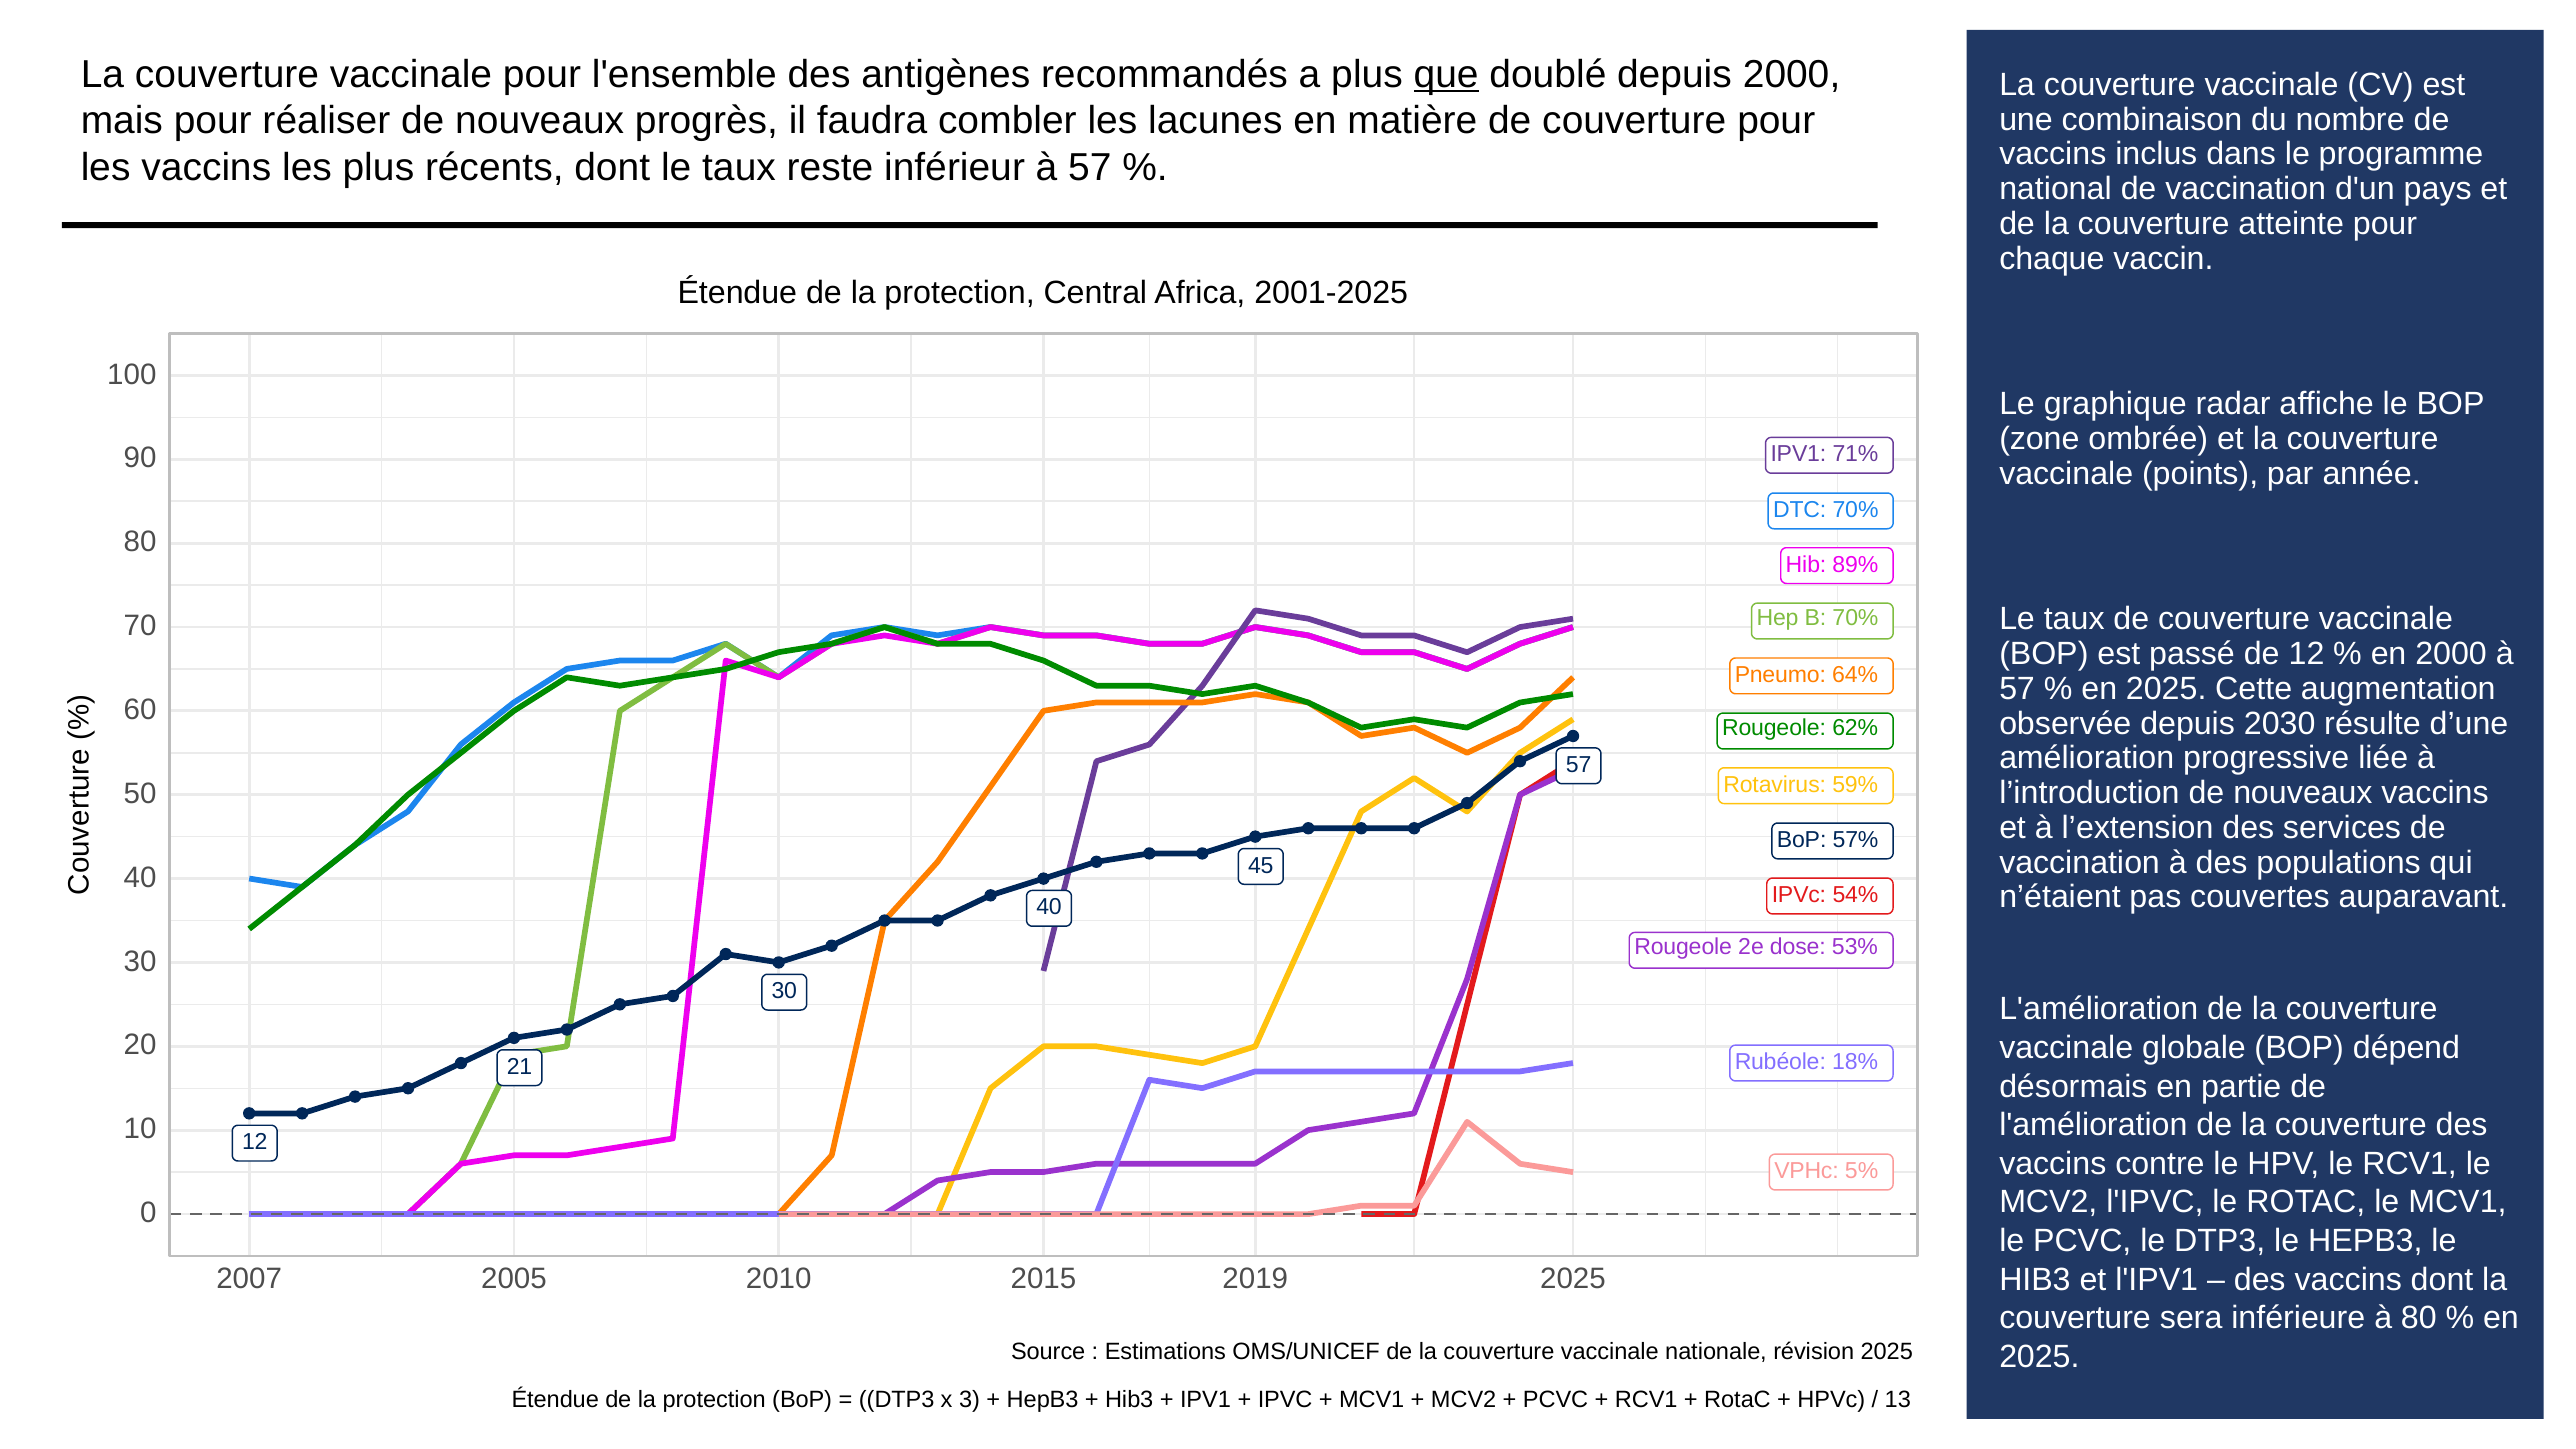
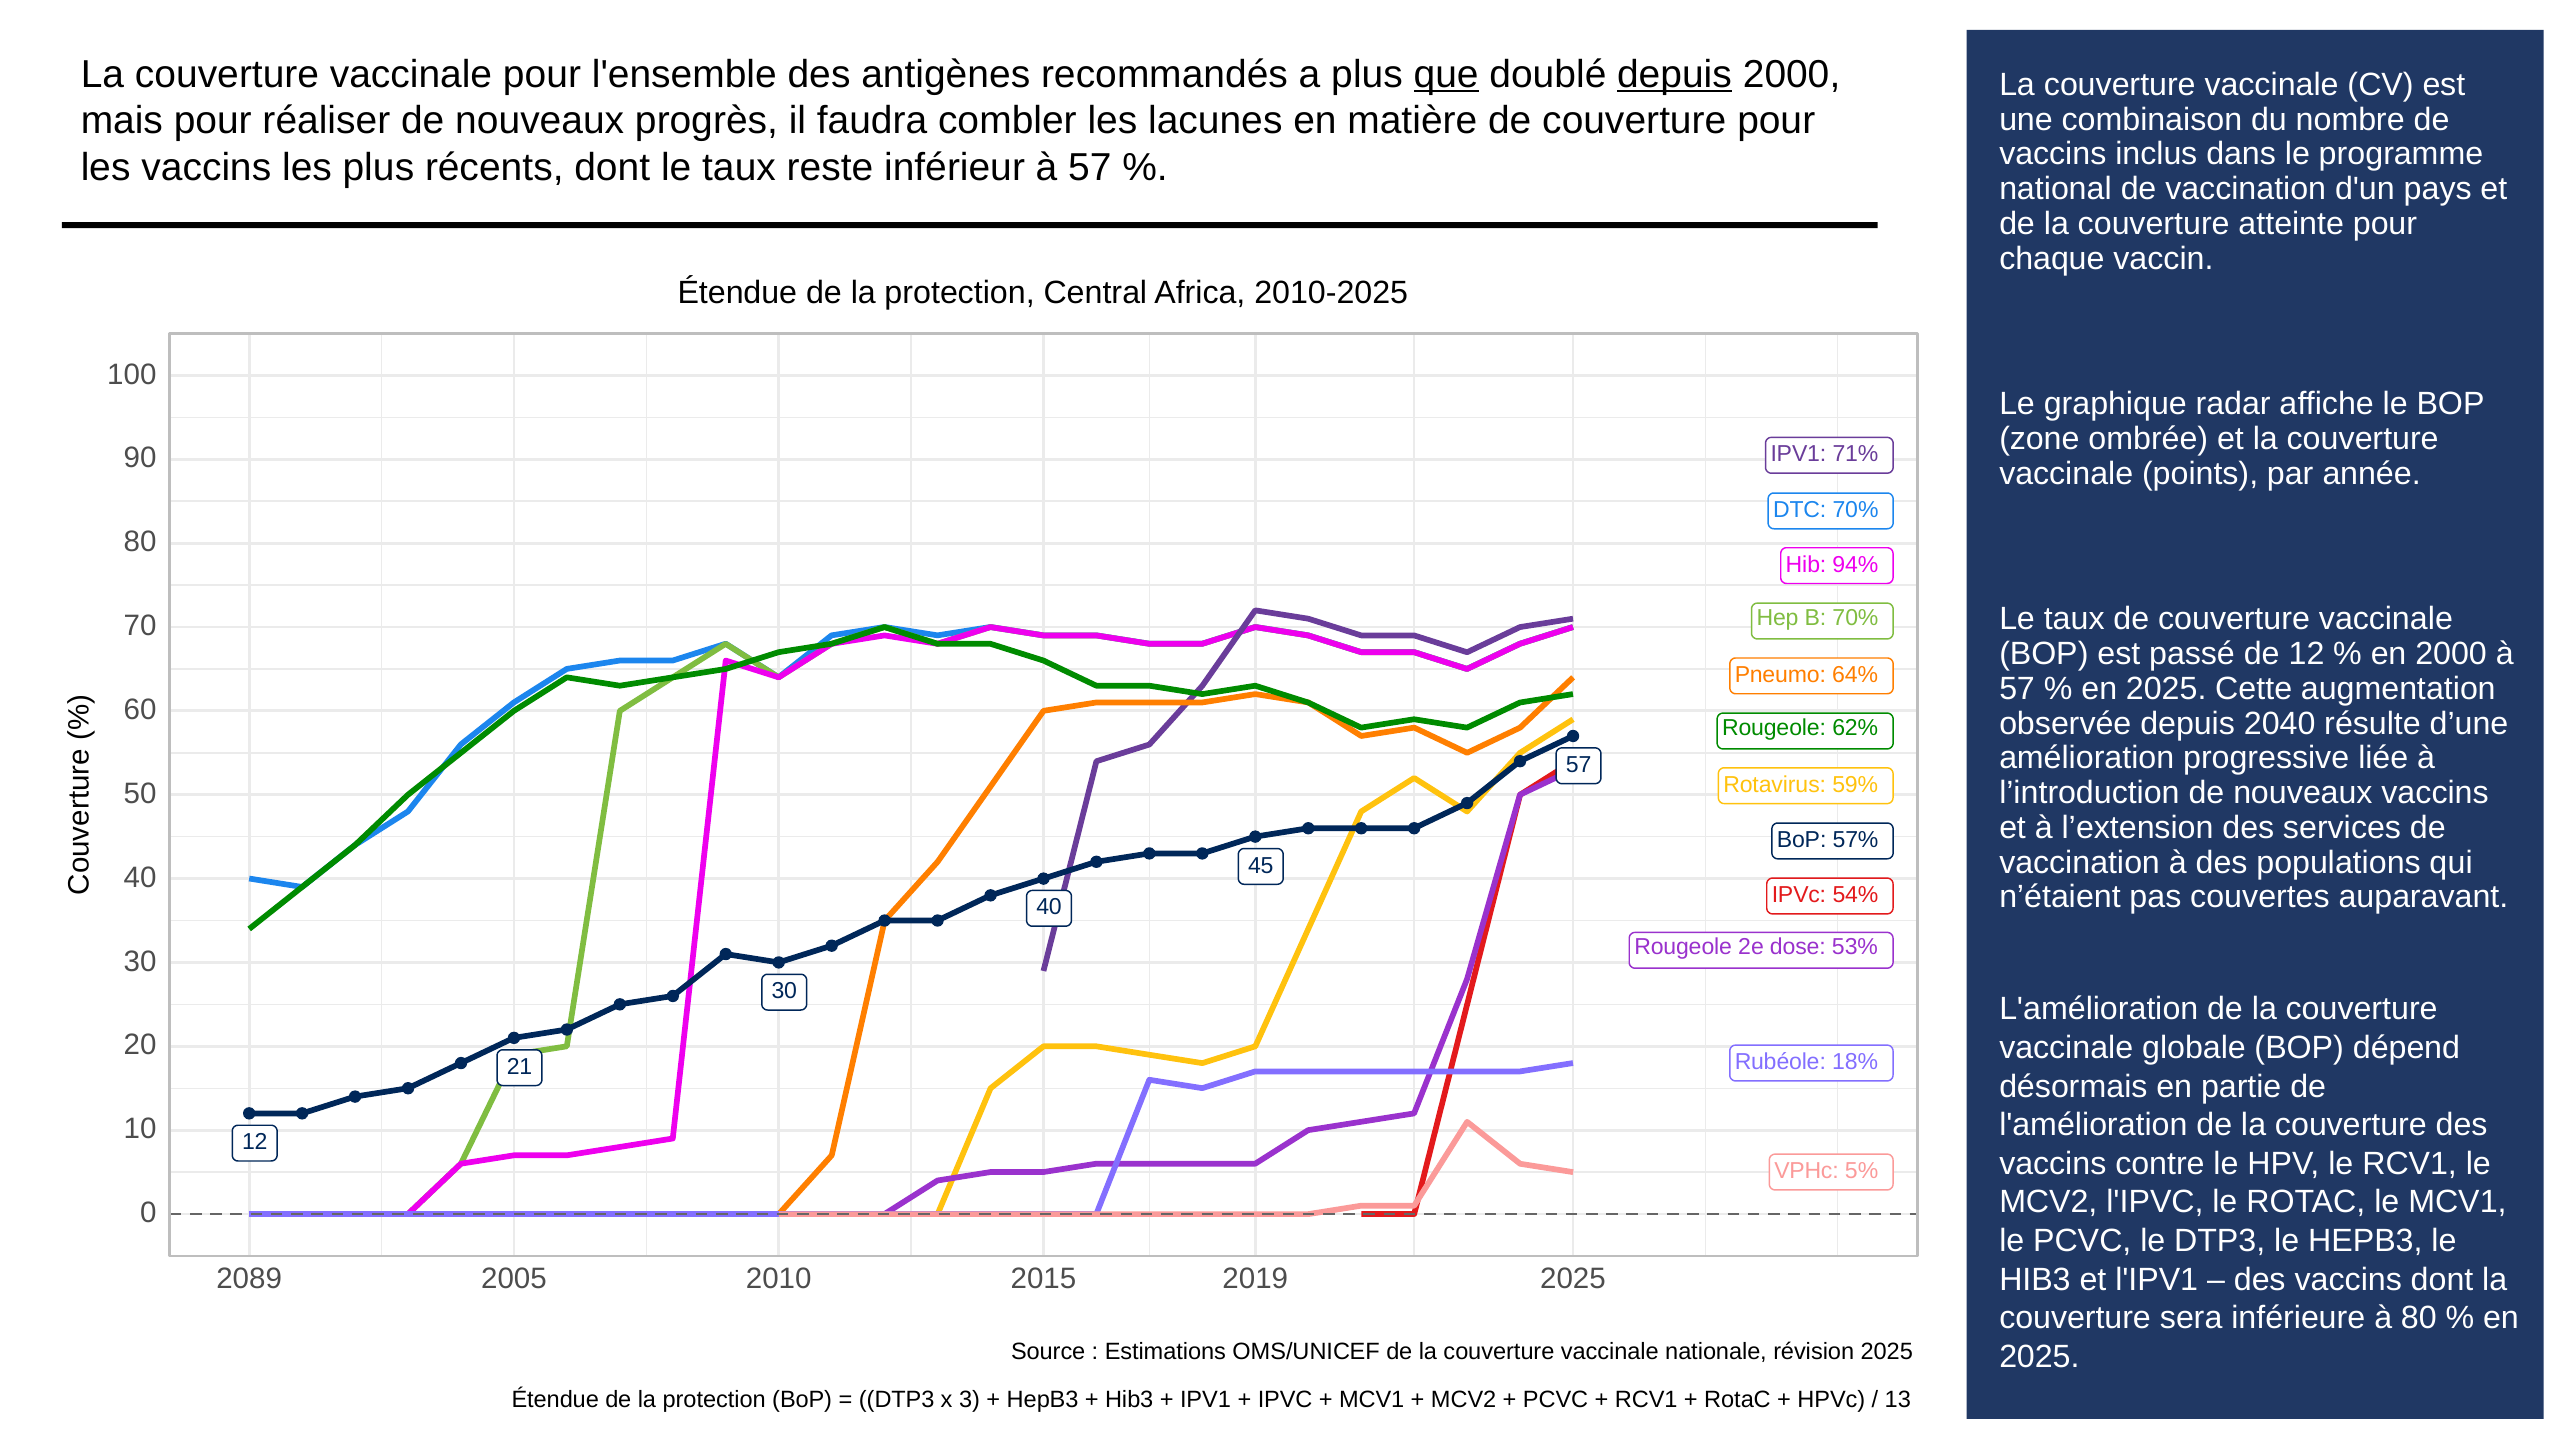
depuis at (1674, 74) underline: none -> present
2001-2025: 2001-2025 -> 2010-2025
89%: 89% -> 94%
2030: 2030 -> 2040
2007: 2007 -> 2089
